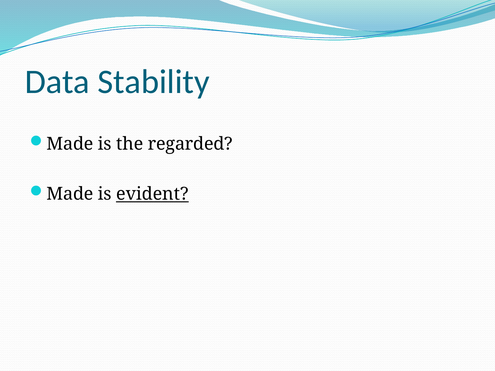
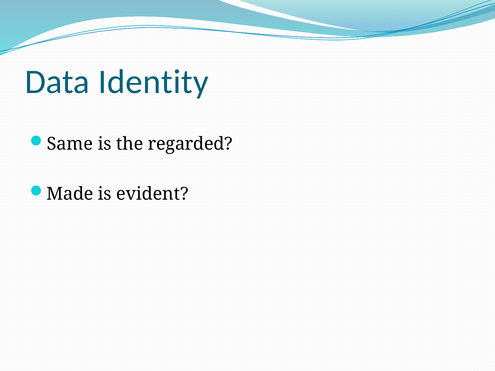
Stability: Stability -> Identity
Made at (70, 144): Made -> Same
evident underline: present -> none
